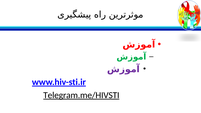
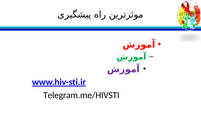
Telegram.me/HIVSTI underline: present -> none
